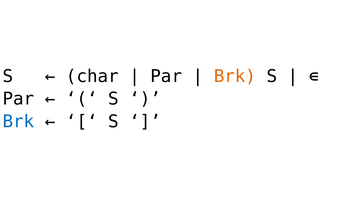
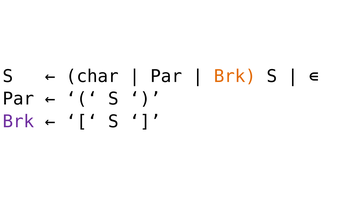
Brk at (18, 121) colour: blue -> purple
